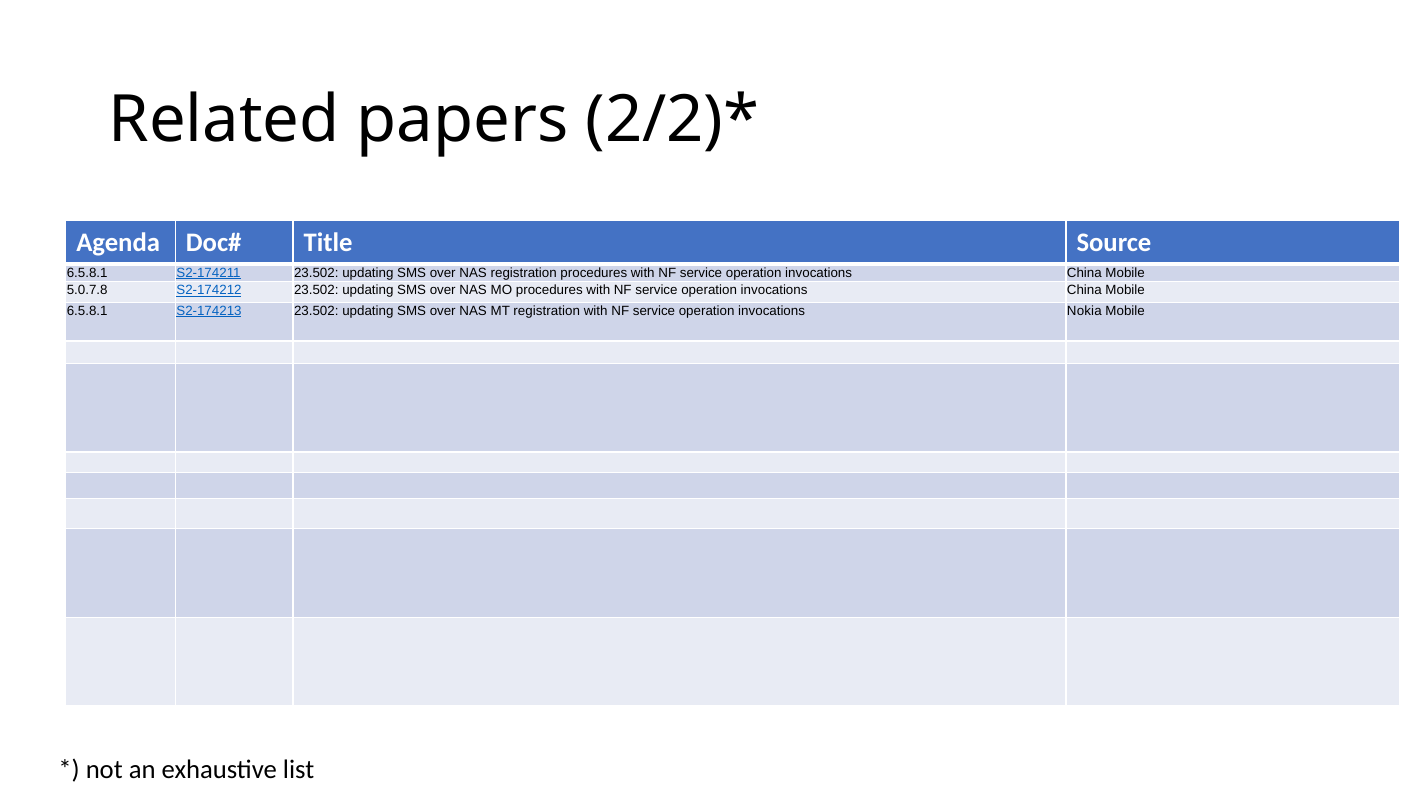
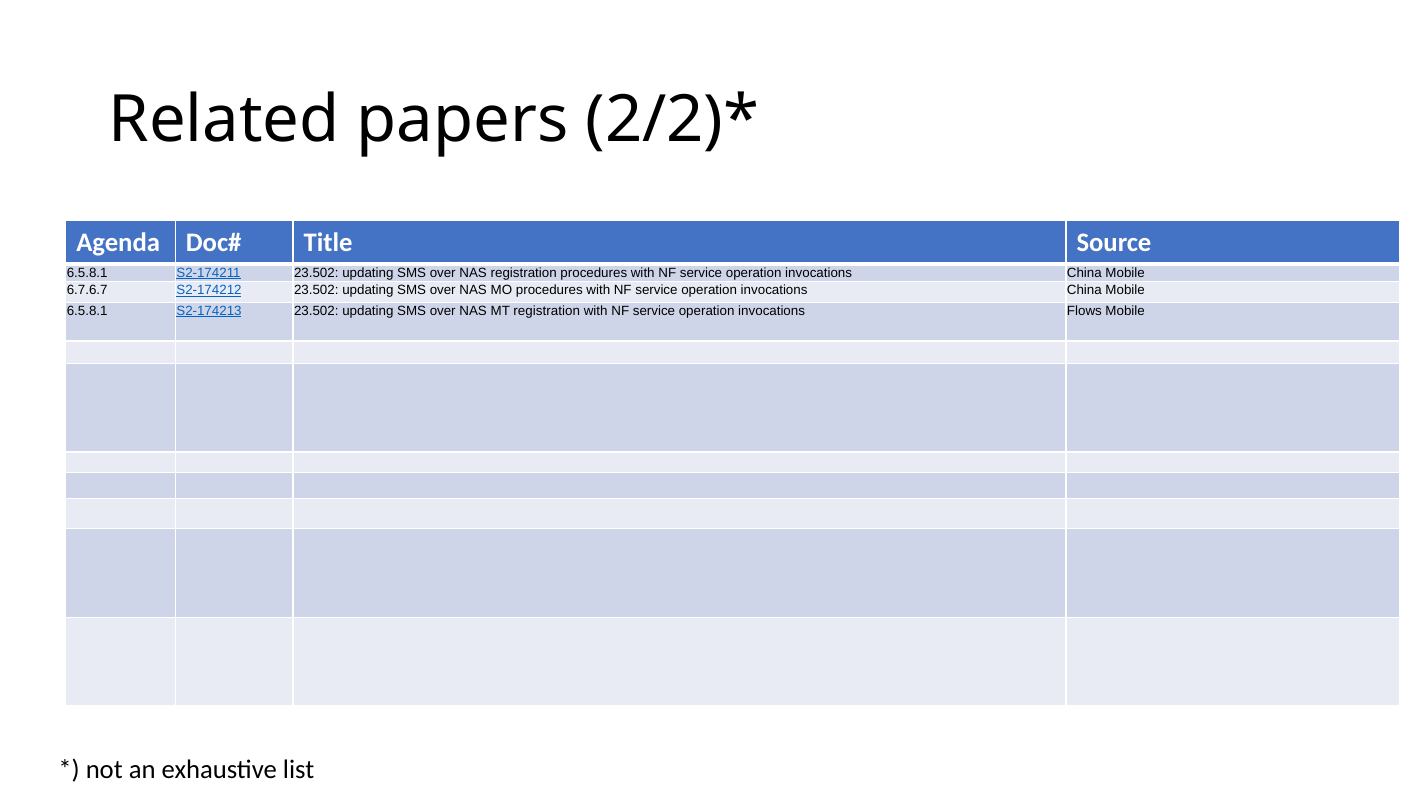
5.0.7.8: 5.0.7.8 -> 6.7.6.7
Nokia: Nokia -> Flows
